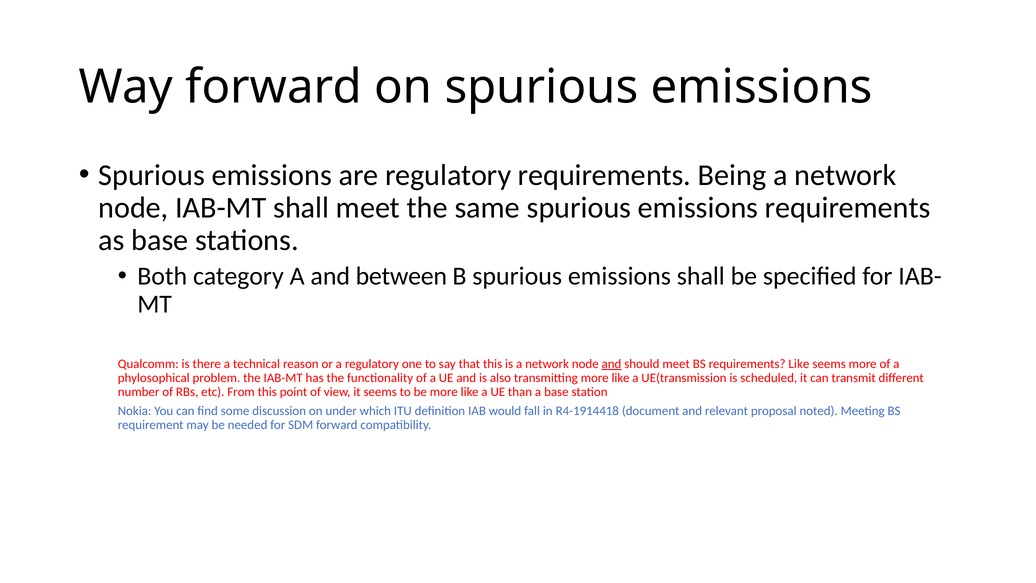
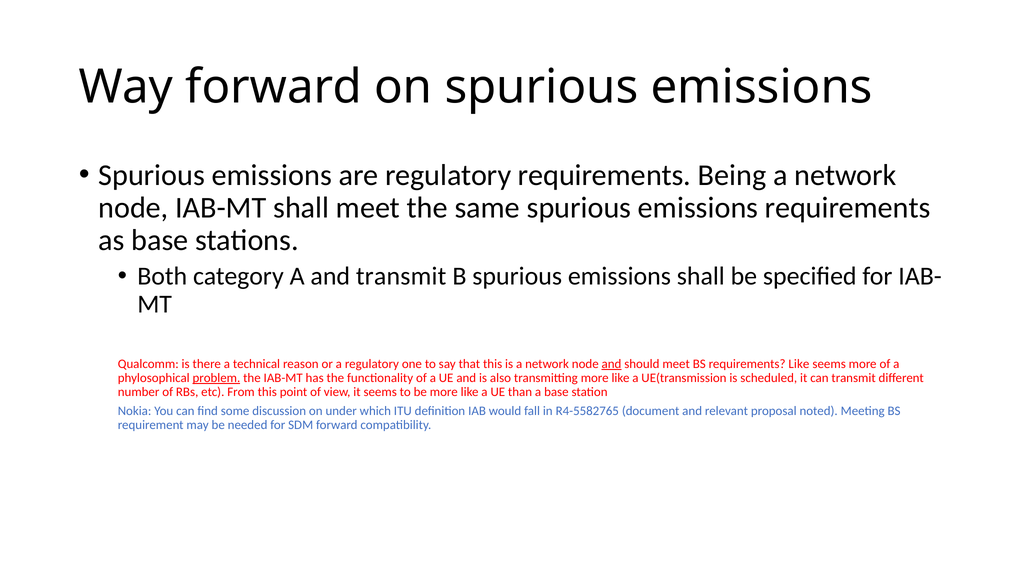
and between: between -> transmit
problem underline: none -> present
R4-1914418: R4-1914418 -> R4-5582765
